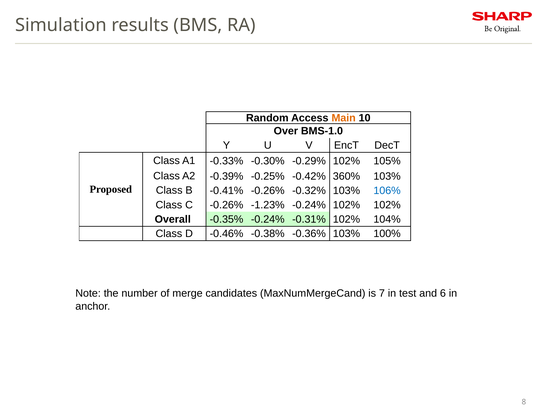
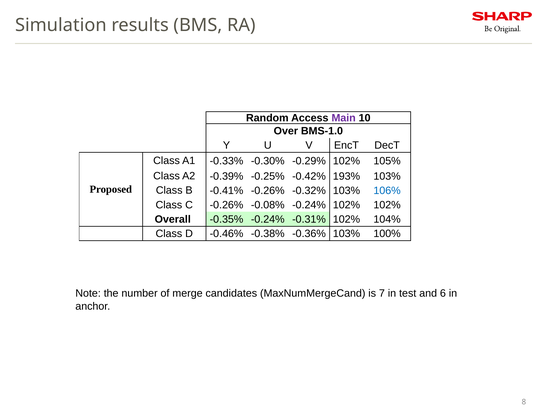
Main colour: orange -> purple
360%: 360% -> 193%
-1.23%: -1.23% -> -0.08%
